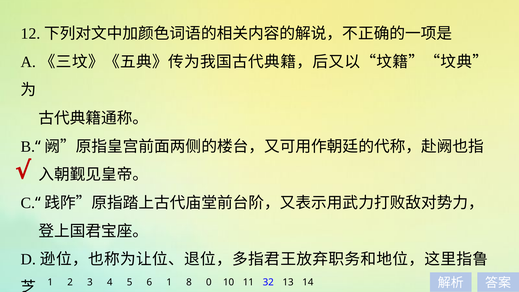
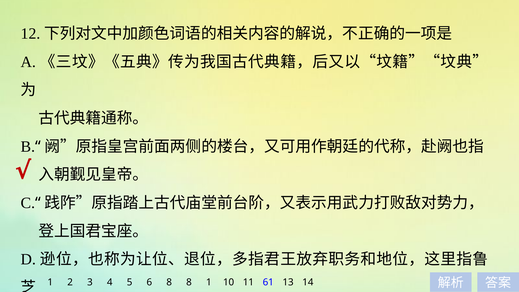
6 1: 1 -> 8
8 0: 0 -> 1
32: 32 -> 61
